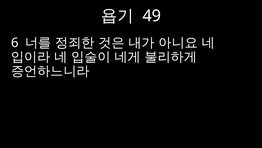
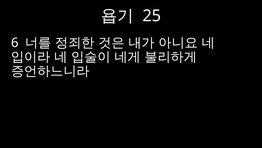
49: 49 -> 25
